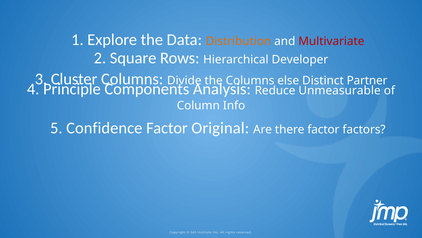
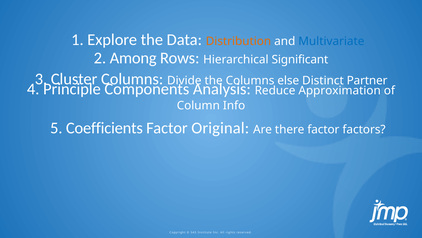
Multivariate colour: red -> blue
Square: Square -> Among
Developer: Developer -> Significant
Unmeasurable: Unmeasurable -> Approximation
Confidence: Confidence -> Coefficients
